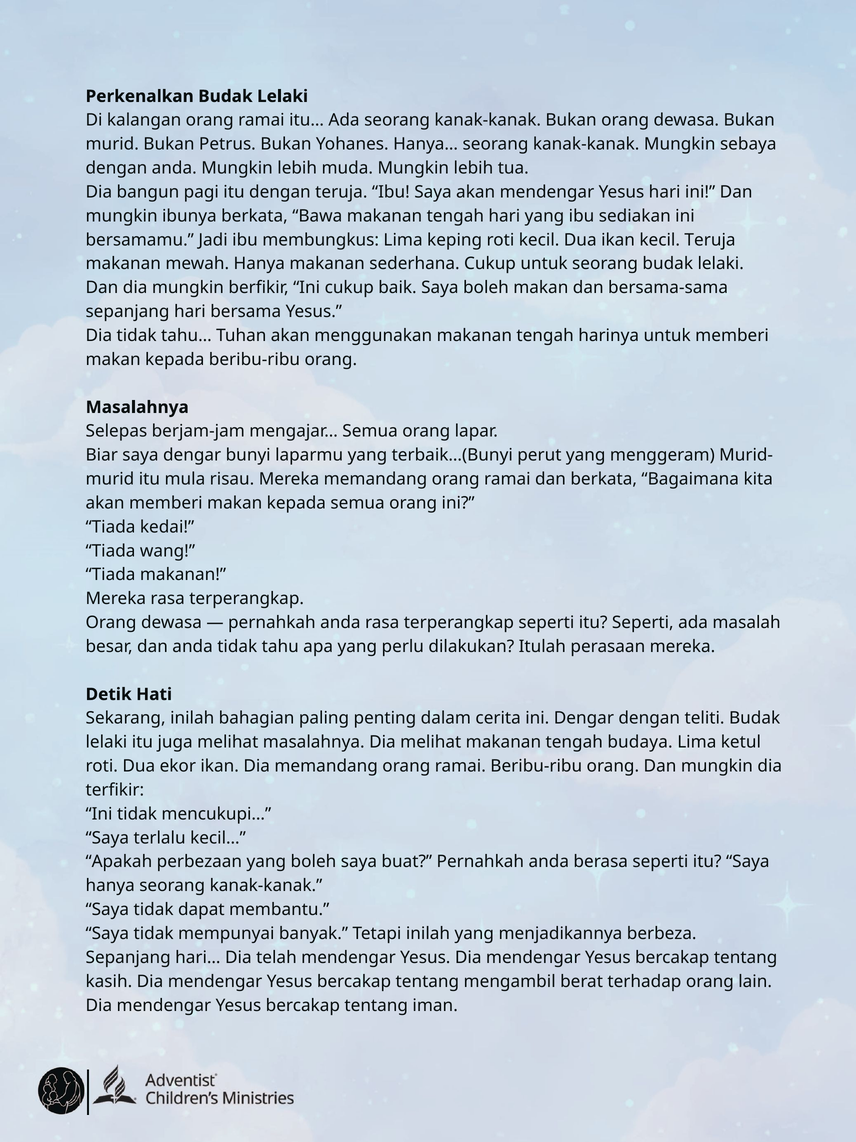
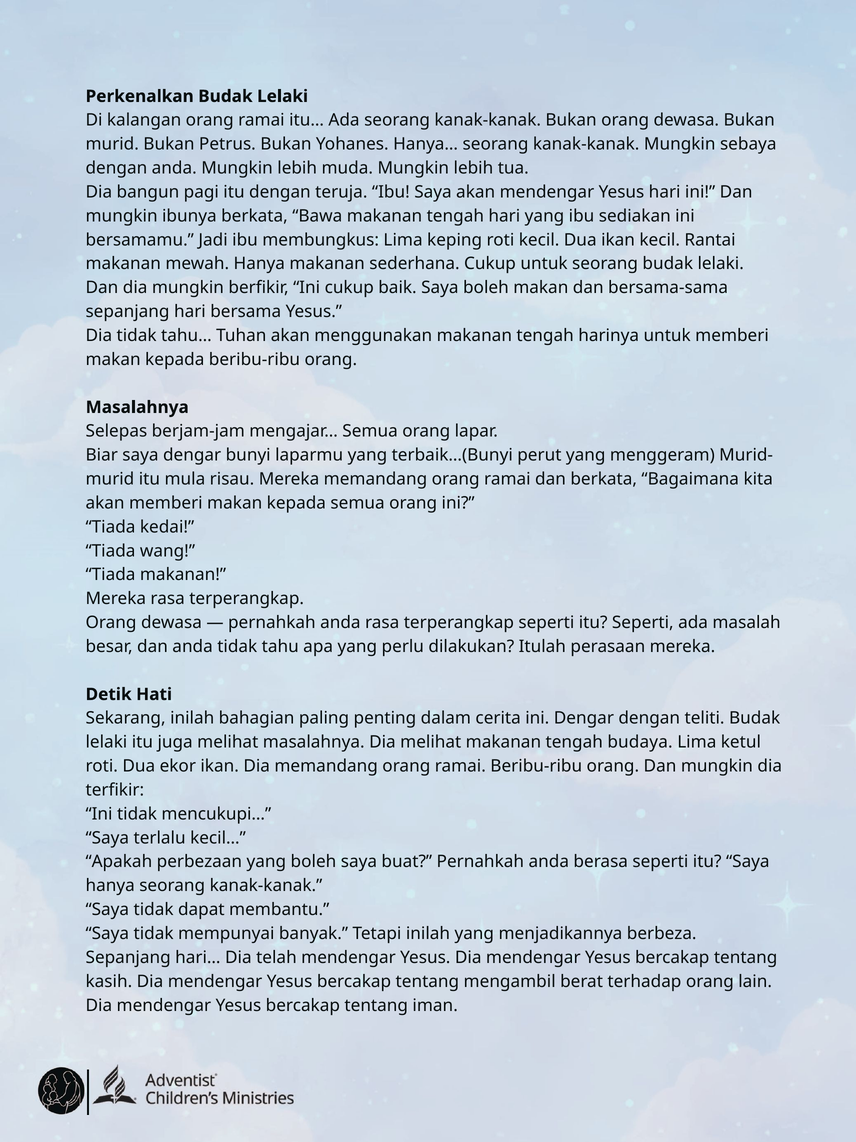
kecil Teruja: Teruja -> Rantai
